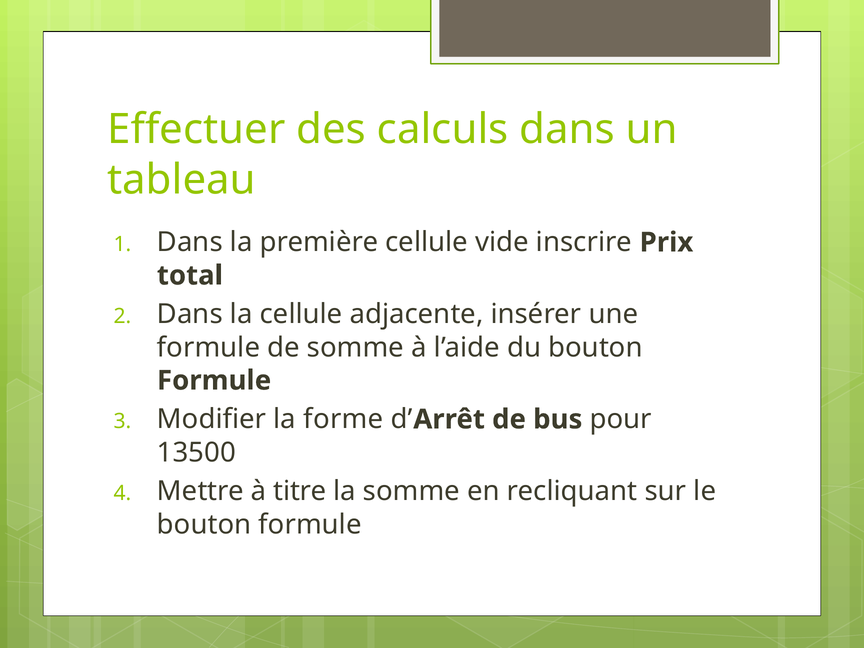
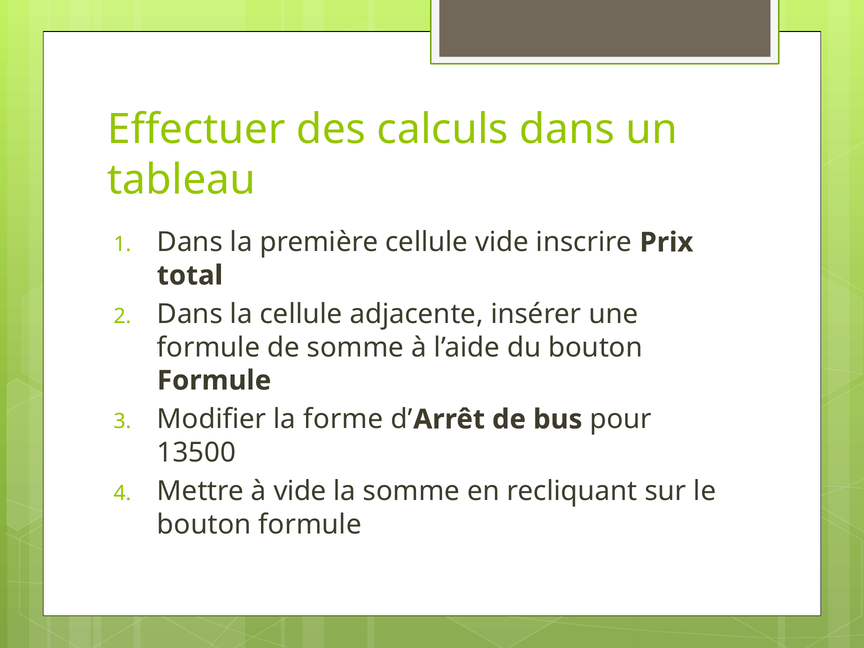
à titre: titre -> vide
